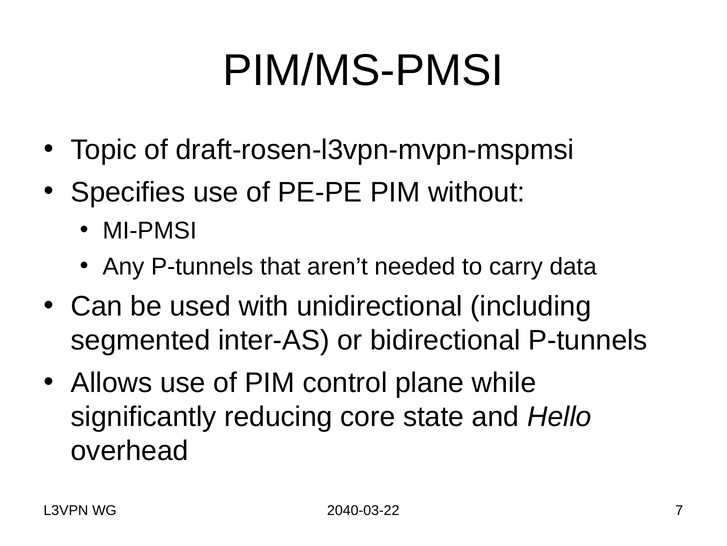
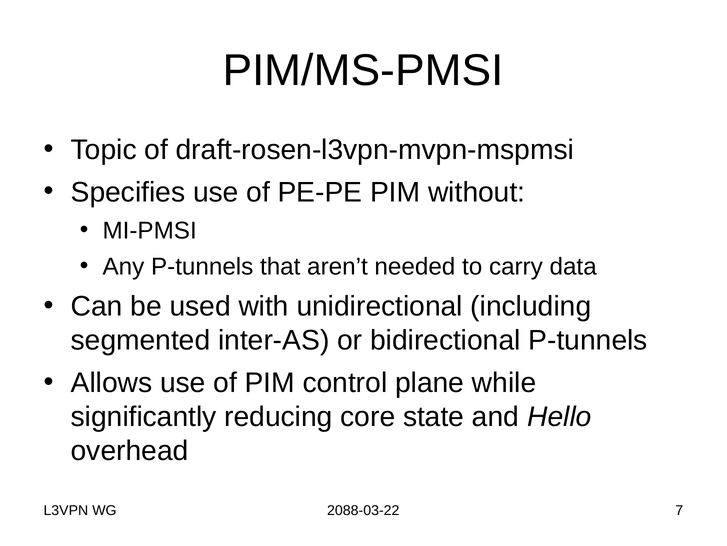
2040-03-22: 2040-03-22 -> 2088-03-22
